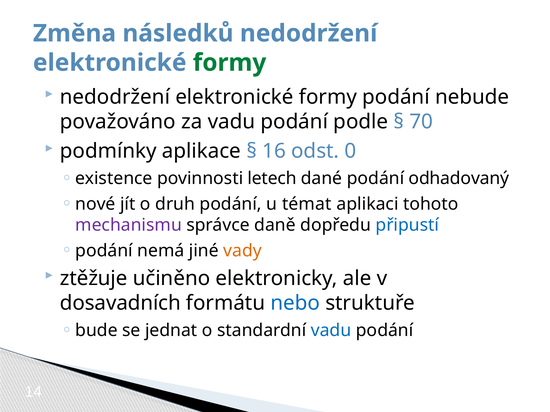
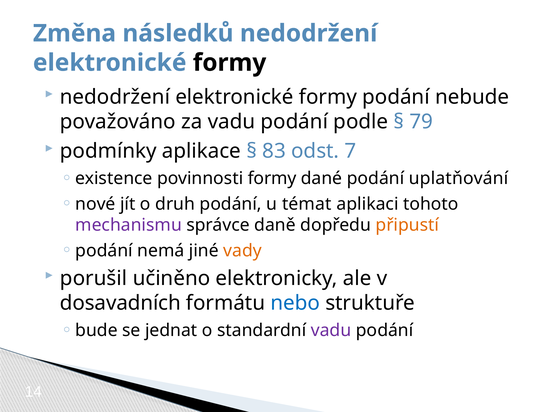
formy at (230, 63) colour: green -> black
70: 70 -> 79
16: 16 -> 83
0: 0 -> 7
povinnosti letech: letech -> formy
odhadovaný: odhadovaný -> uplatňování
připustí colour: blue -> orange
ztěžuje: ztěžuje -> porušil
vadu at (331, 331) colour: blue -> purple
